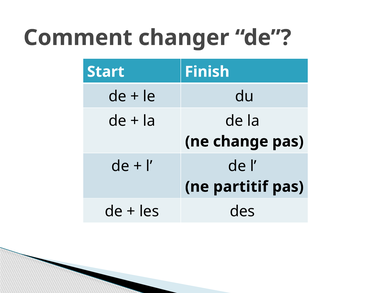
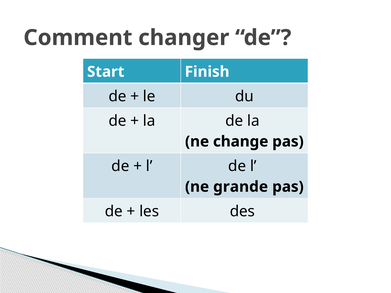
partitif: partitif -> grande
